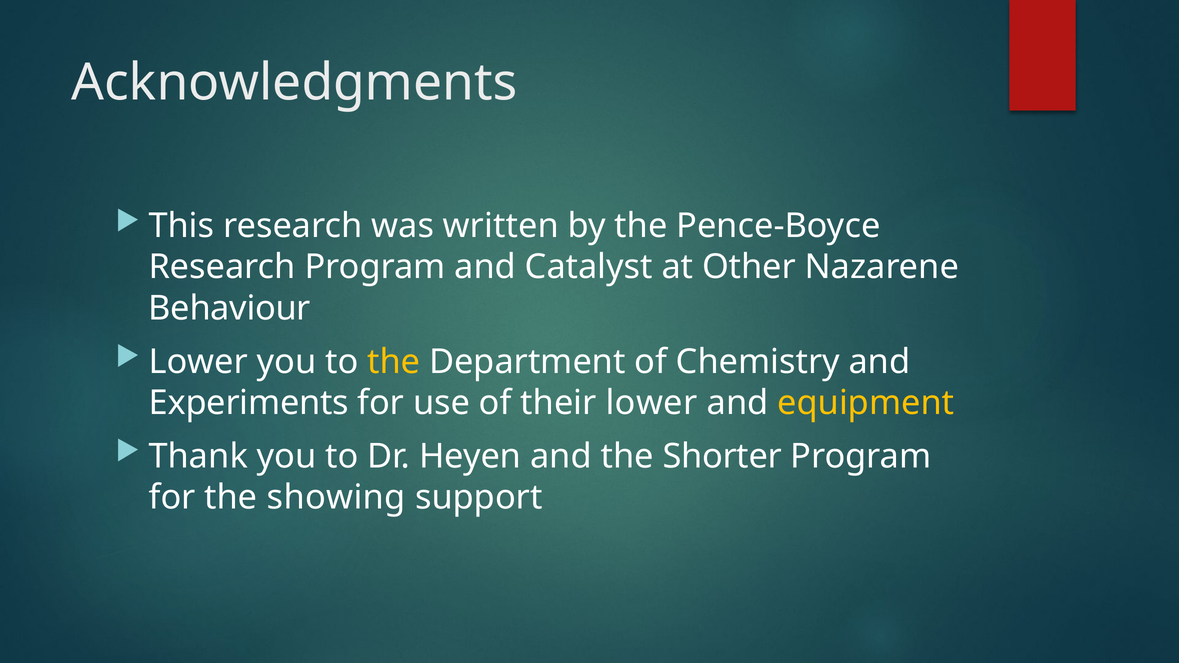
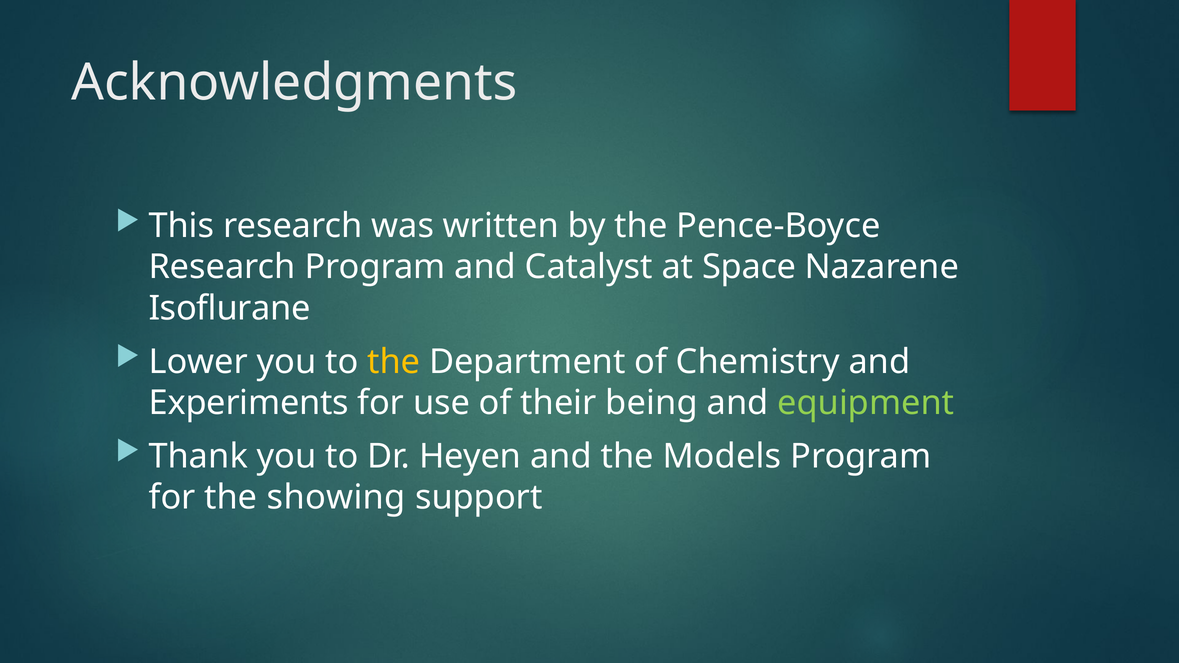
Other: Other -> Space
Behaviour: Behaviour -> Isoflurane
their lower: lower -> being
equipment colour: yellow -> light green
Shorter: Shorter -> Models
